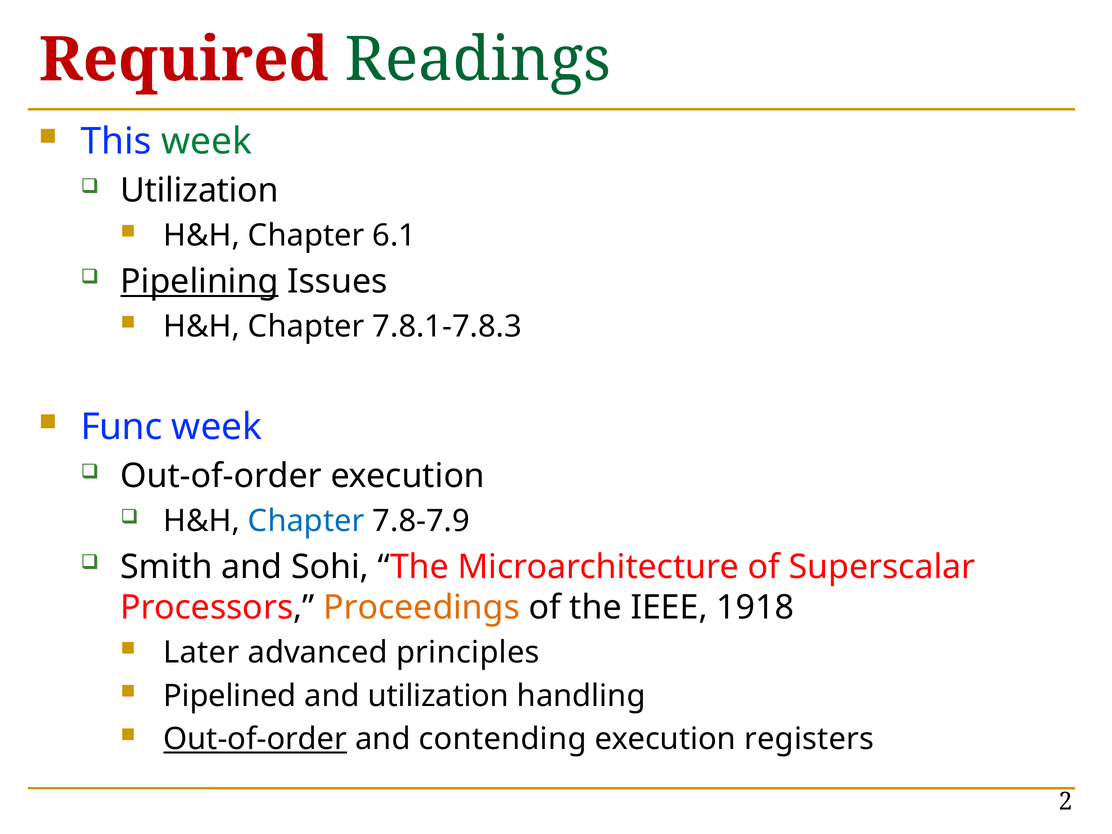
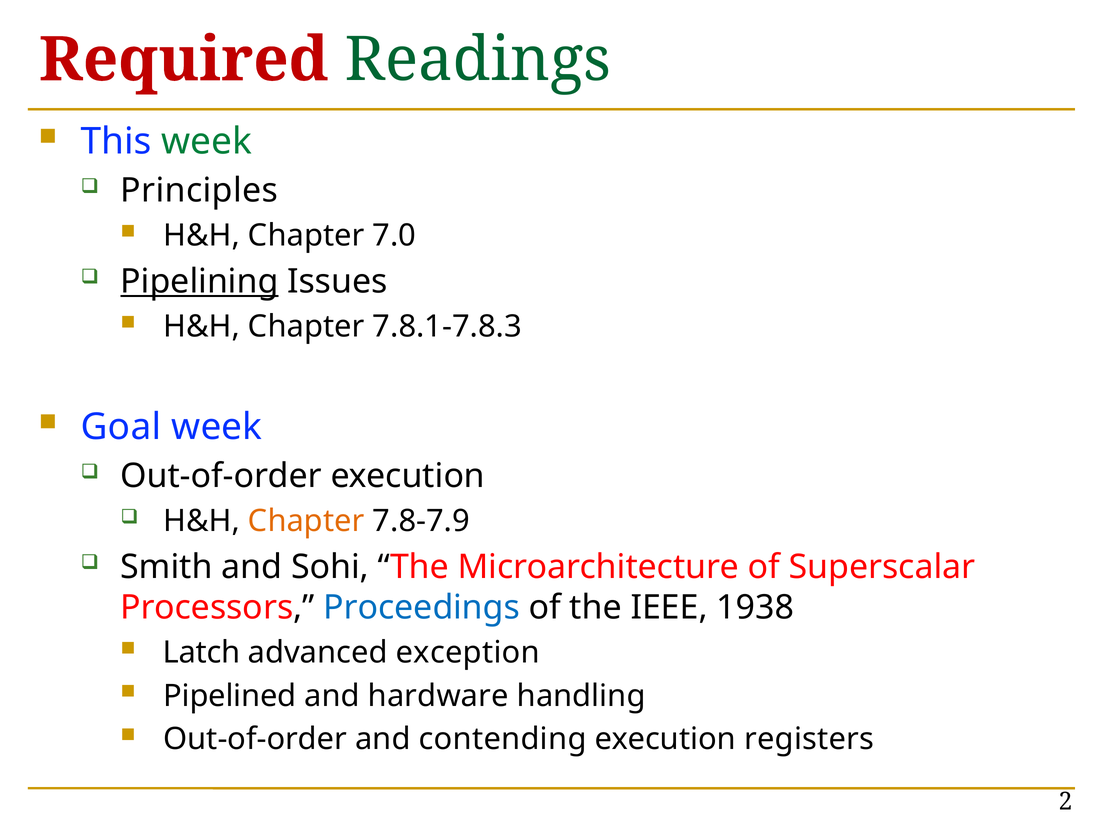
Utilization at (200, 191): Utilization -> Principles
6.1: 6.1 -> 7.0
Func: Func -> Goal
Chapter at (306, 521) colour: blue -> orange
Proceedings colour: orange -> blue
1918: 1918 -> 1938
Later: Later -> Latch
principles: principles -> exception
and utilization: utilization -> hardware
Out-of-order at (255, 739) underline: present -> none
